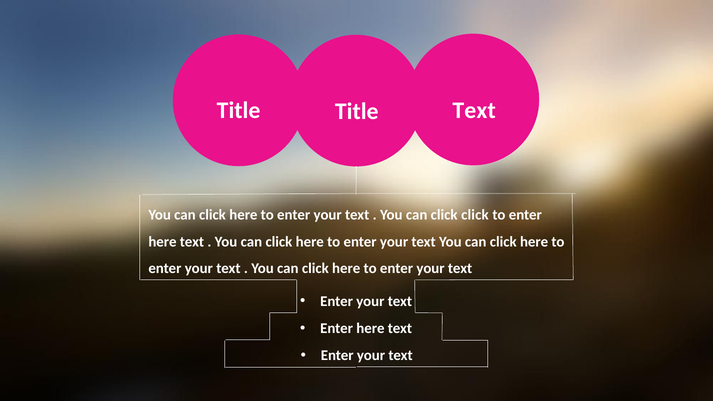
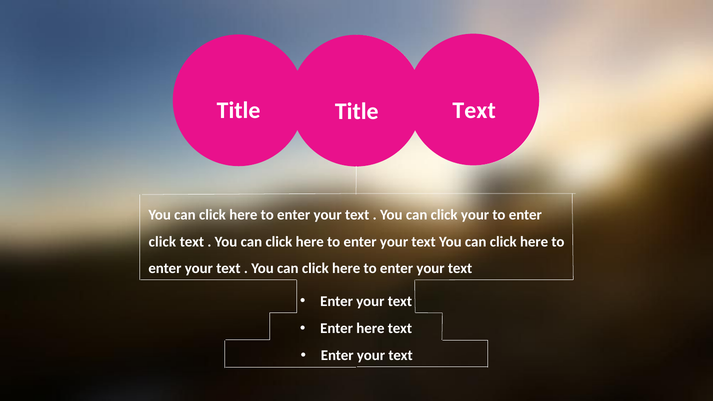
click click: click -> your
here at (162, 242): here -> click
